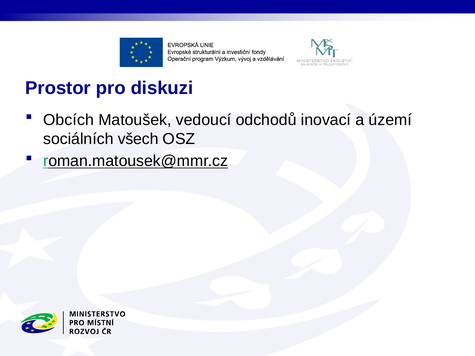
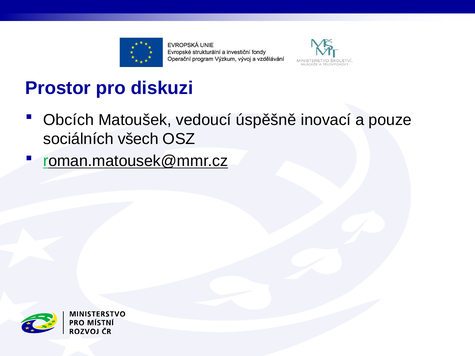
odchodů: odchodů -> úspěšně
území: území -> pouze
